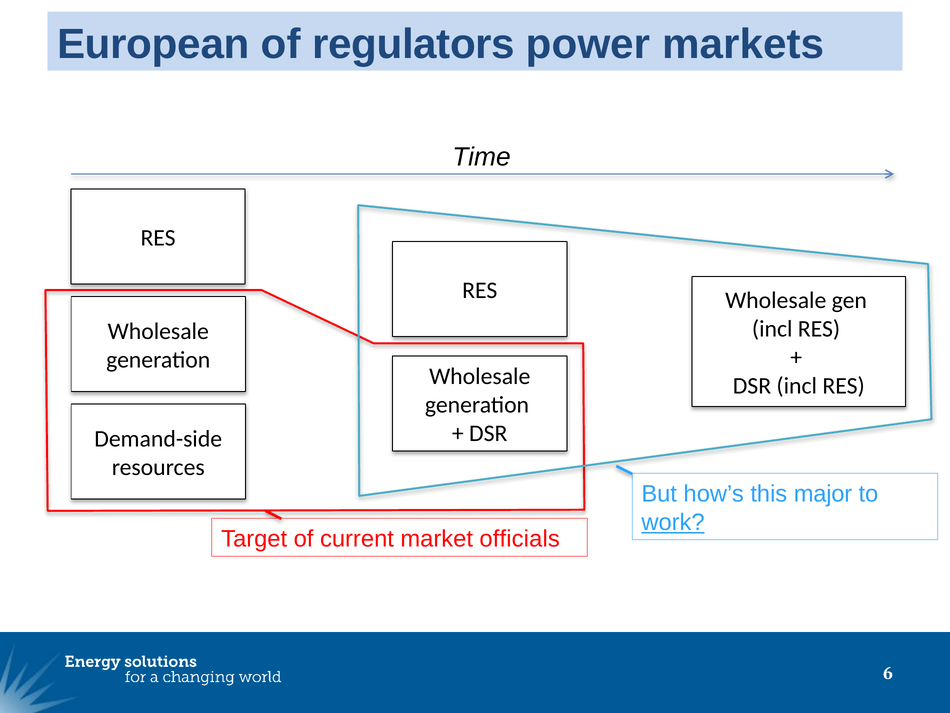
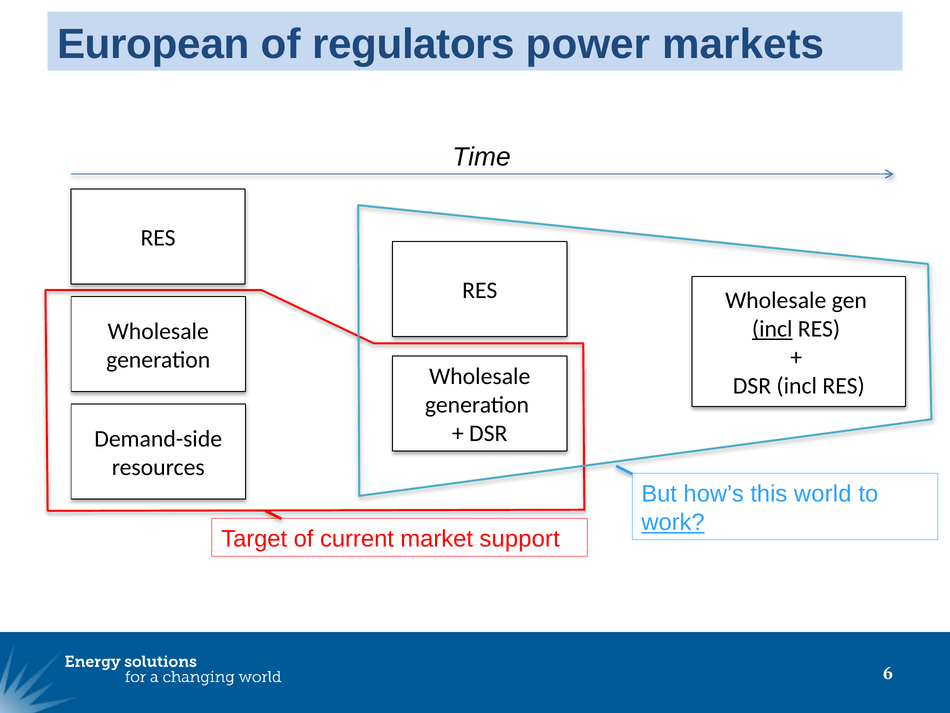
incl at (772, 329) underline: none -> present
major: major -> world
officials: officials -> support
